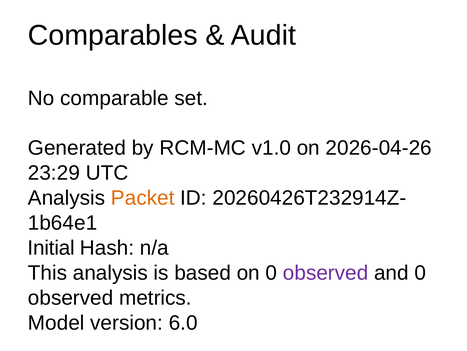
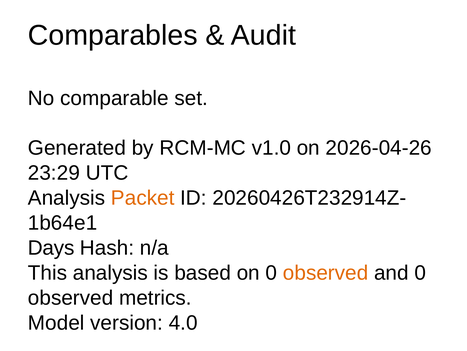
Initial: Initial -> Days
observed at (326, 272) colour: purple -> orange
6.0: 6.0 -> 4.0
